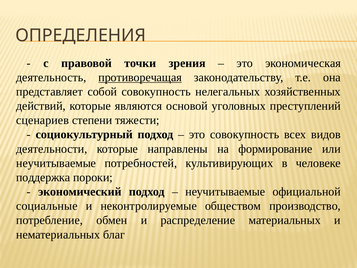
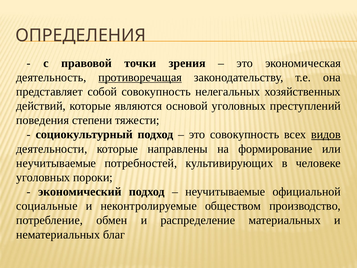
сценариев: сценариев -> поведения
видов underline: none -> present
поддержка at (43, 177): поддержка -> уголовных
